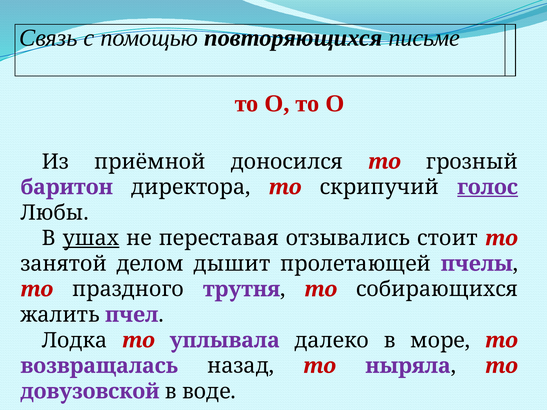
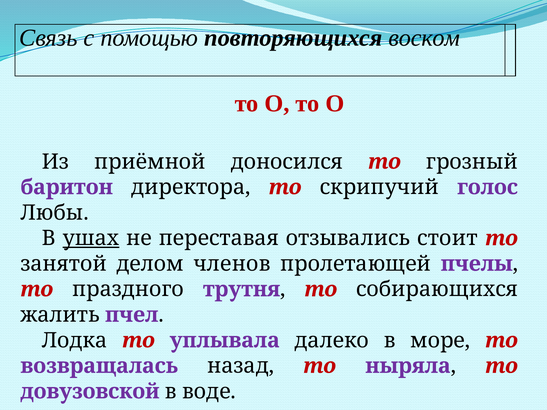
письме: письме -> воском
голос underline: present -> none
дышит: дышит -> членов
